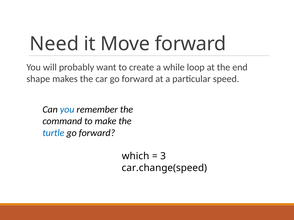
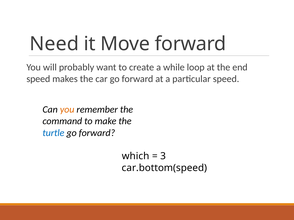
shape at (38, 79): shape -> speed
you at (67, 110) colour: blue -> orange
car.change(speed: car.change(speed -> car.bottom(speed
